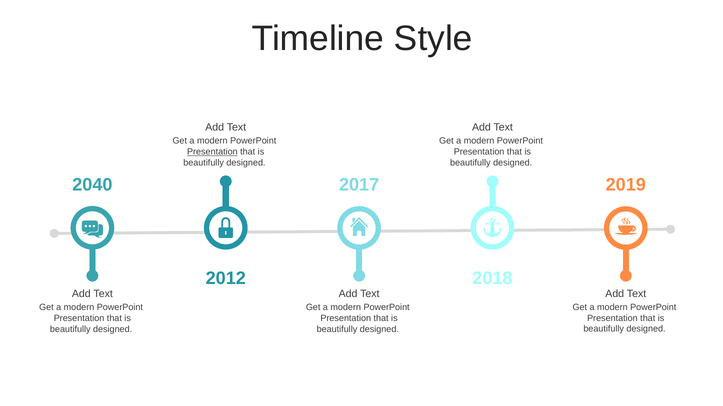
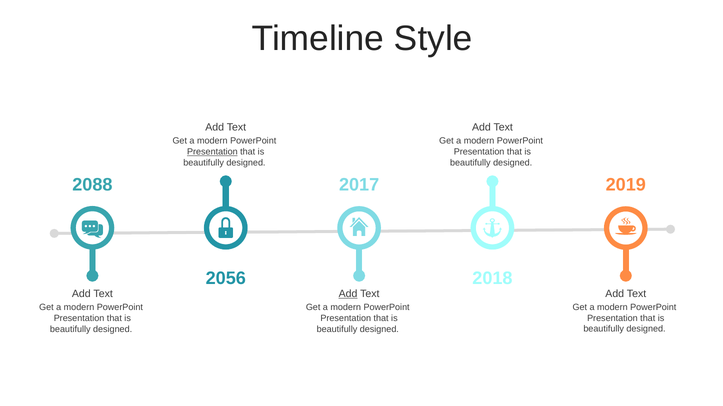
2040: 2040 -> 2088
2012: 2012 -> 2056
Add at (348, 294) underline: none -> present
